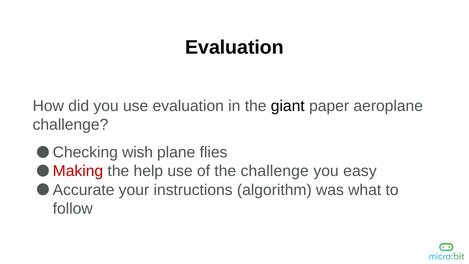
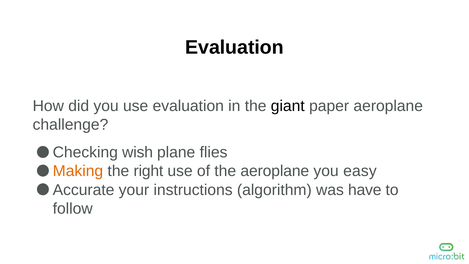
Making colour: red -> orange
help: help -> right
the challenge: challenge -> aeroplane
what: what -> have
